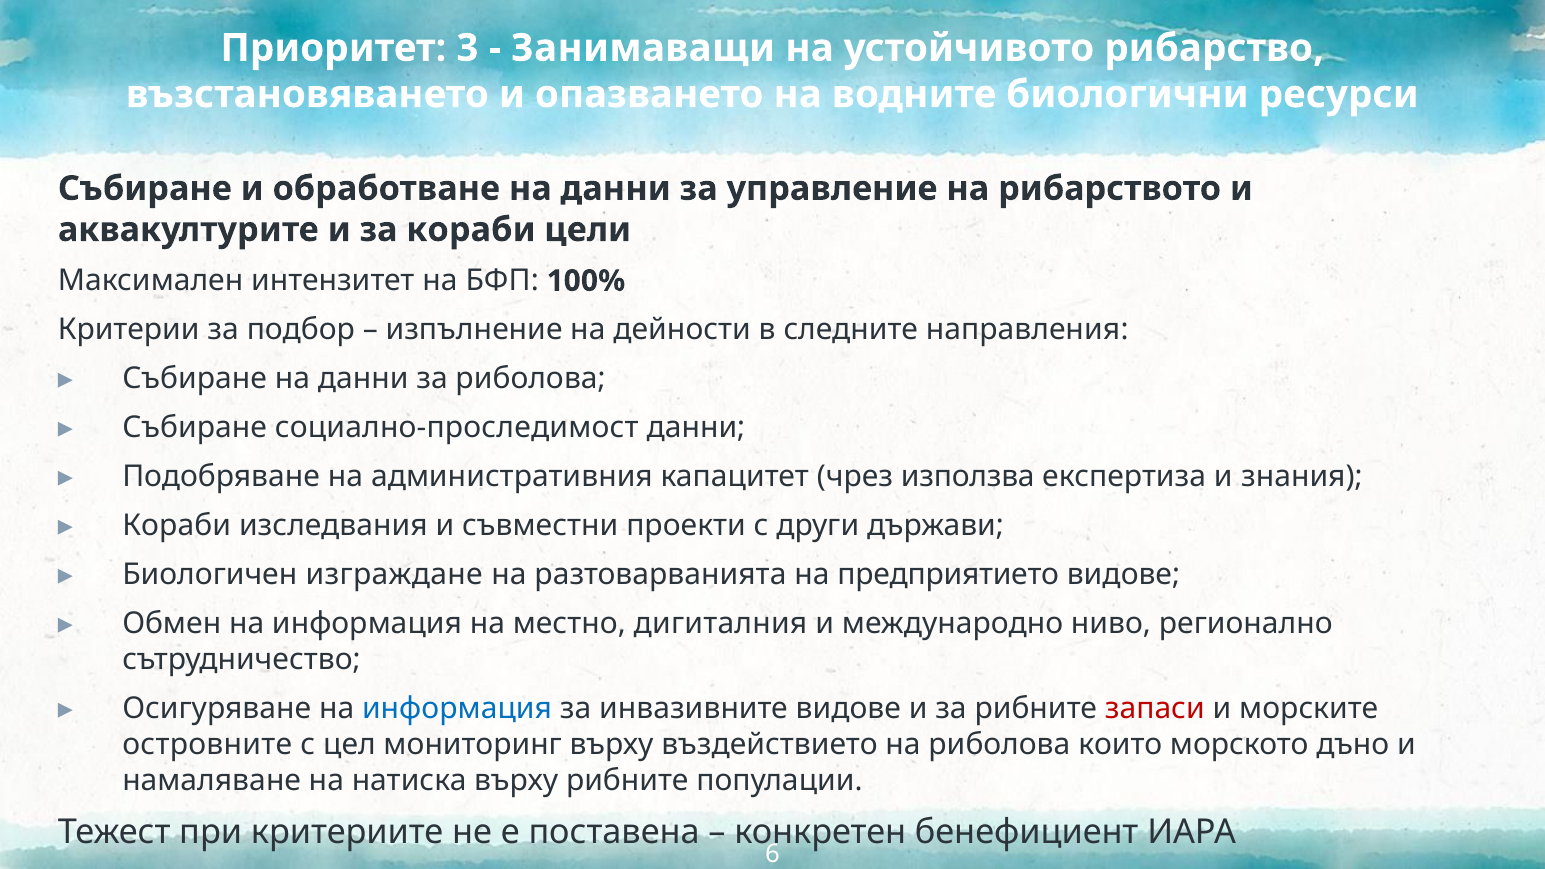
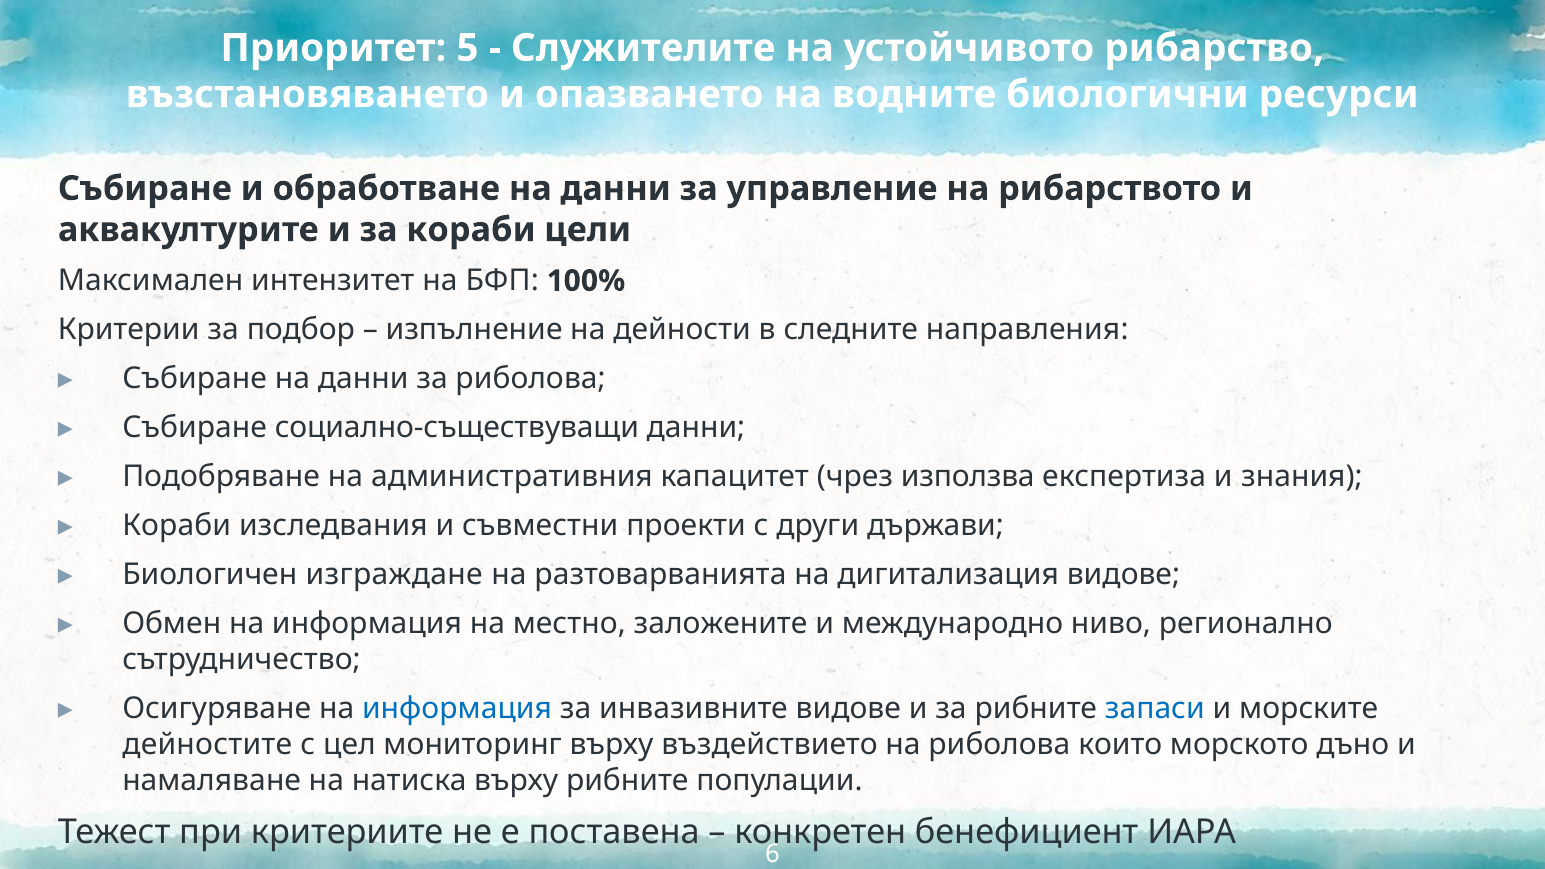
3: 3 -> 5
Занимаващи: Занимаващи -> Служителите
социално-проследимост: социално-проследимост -> социално-съществуващи
предприятието: предприятието -> дигитализация
дигиталния: дигиталния -> заложените
запаси colour: red -> blue
островните: островните -> дейностите
